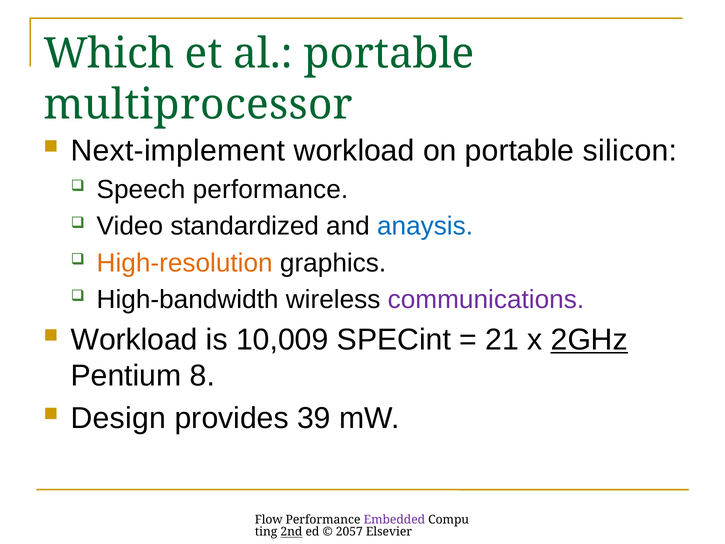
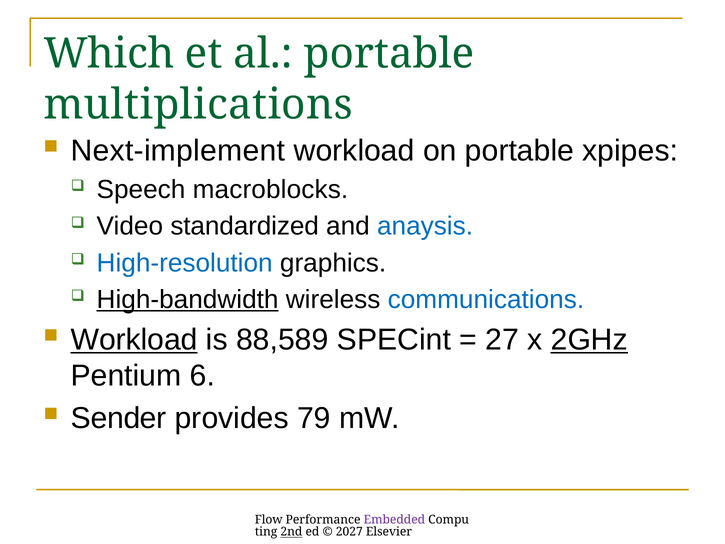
multiprocessor: multiprocessor -> multiplications
silicon: silicon -> xpipes
Speech performance: performance -> macroblocks
High-resolution colour: orange -> blue
High-bandwidth underline: none -> present
communications colour: purple -> blue
Workload at (134, 340) underline: none -> present
10,009: 10,009 -> 88,589
21: 21 -> 27
8: 8 -> 6
Design: Design -> Sender
39: 39 -> 79
2057: 2057 -> 2027
